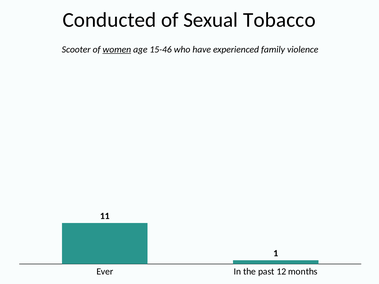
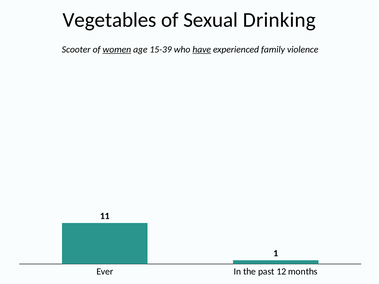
Conducted: Conducted -> Vegetables
Tobacco: Tobacco -> Drinking
15-46: 15-46 -> 15-39
have underline: none -> present
